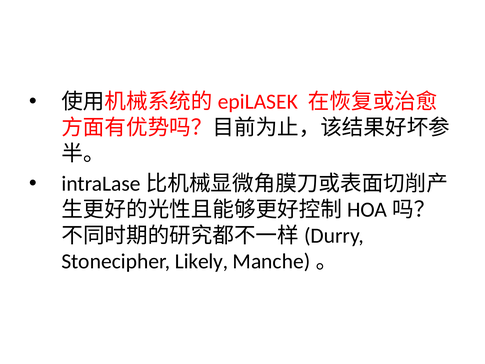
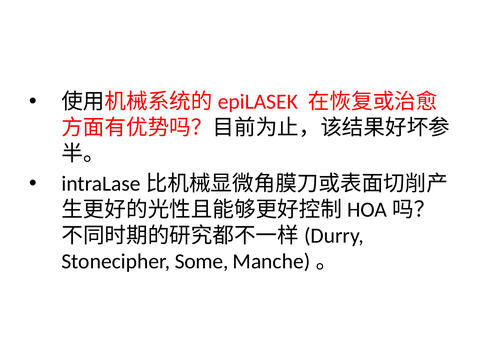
Likely: Likely -> Some
